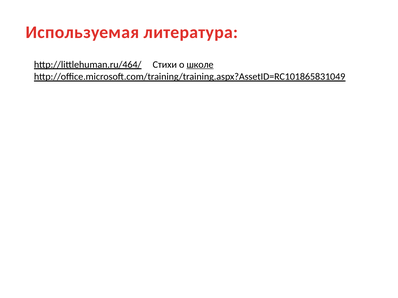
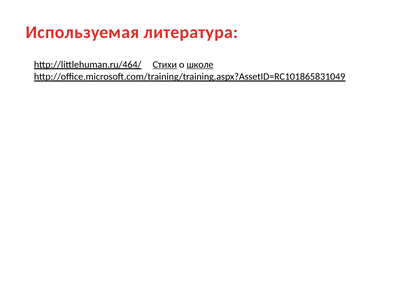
Стихи underline: none -> present
